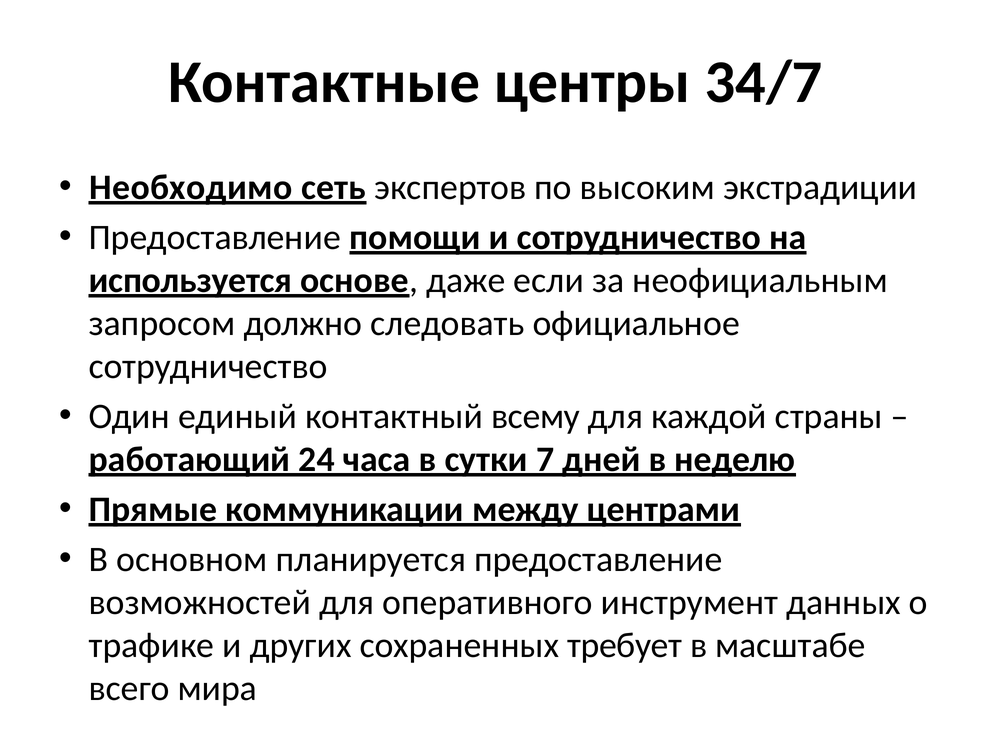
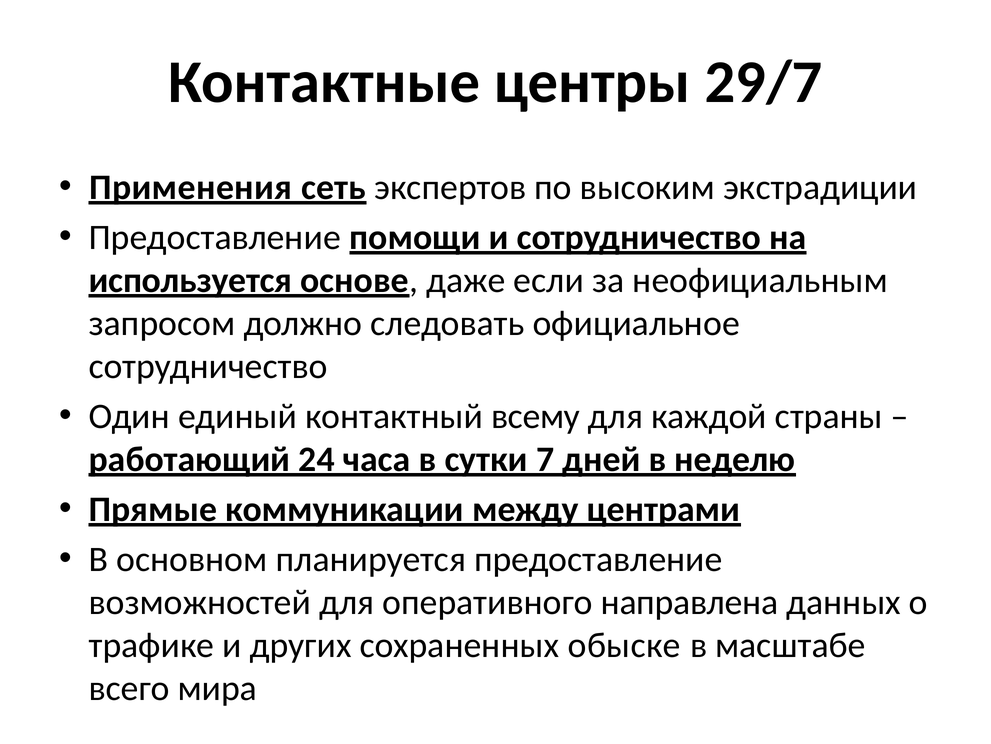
34/7: 34/7 -> 29/7
Необходимо: Необходимо -> Применения
инструмент: инструмент -> направлена
требует: требует -> обыске
